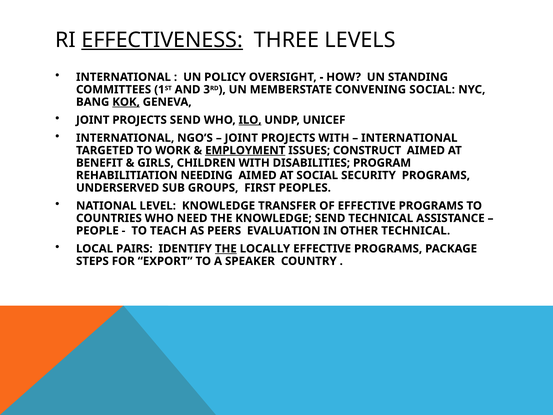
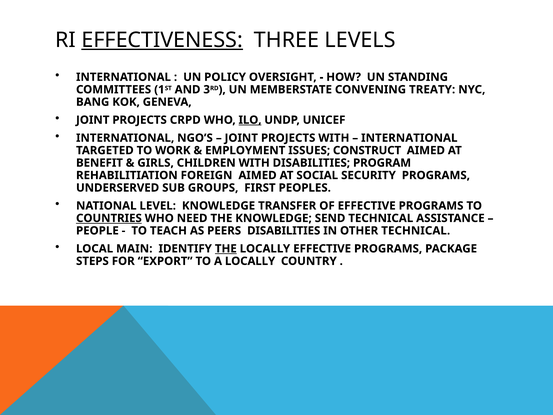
CONVENING SOCIAL: SOCIAL -> TREATY
KOK underline: present -> none
PROJECTS SEND: SEND -> CRPD
EMPLOYMENT underline: present -> none
NEEDING: NEEDING -> FOREIGN
COUNTRIES underline: none -> present
PEERS EVALUATION: EVALUATION -> DISABILITIES
PAIRS: PAIRS -> MAIN
A SPEAKER: SPEAKER -> LOCALLY
